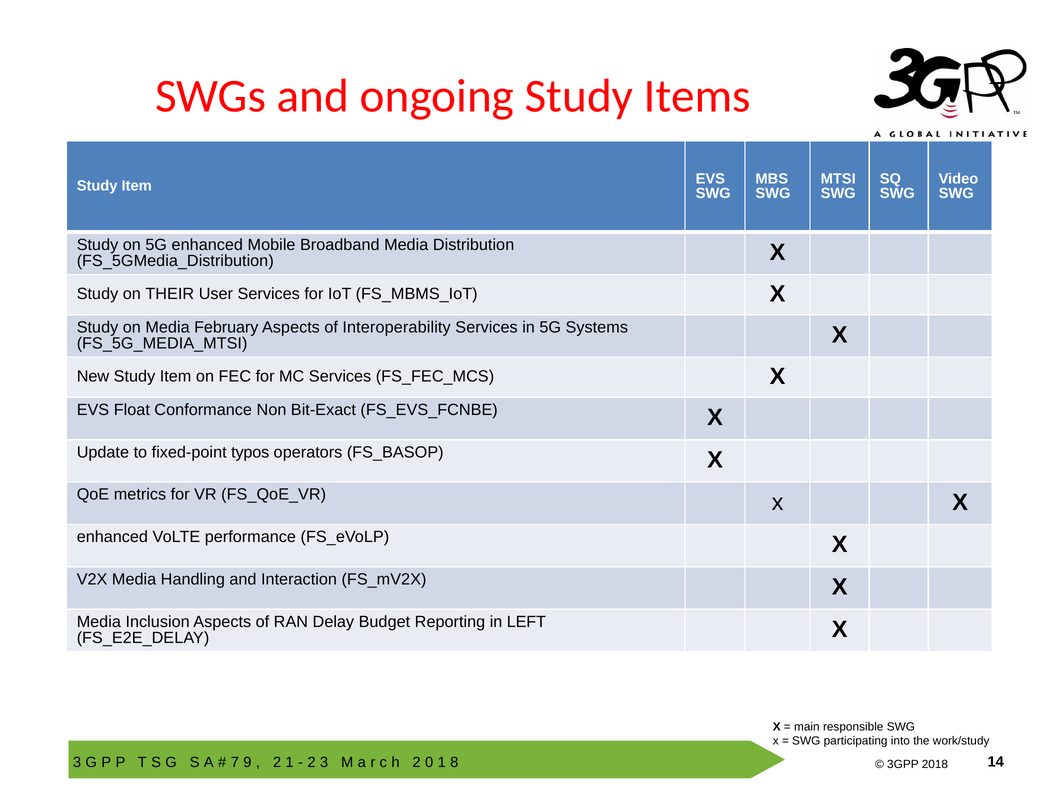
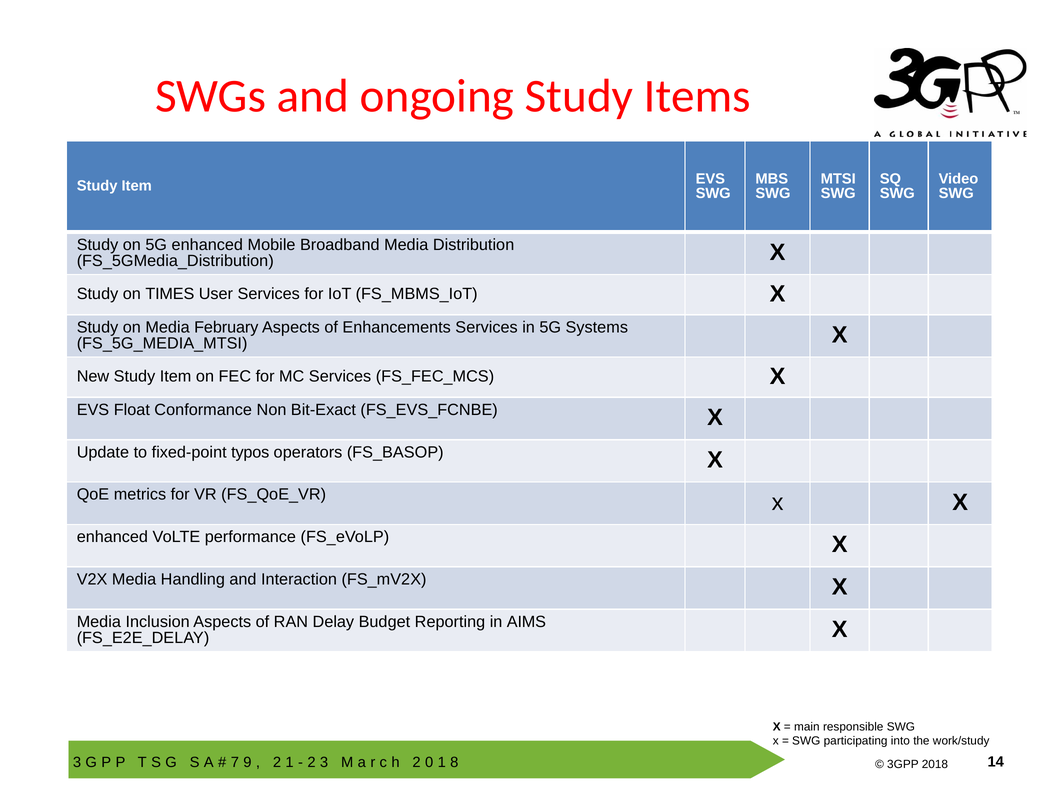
THEIR: THEIR -> TIMES
Interoperability: Interoperability -> Enhancements
LEFT: LEFT -> AIMS
